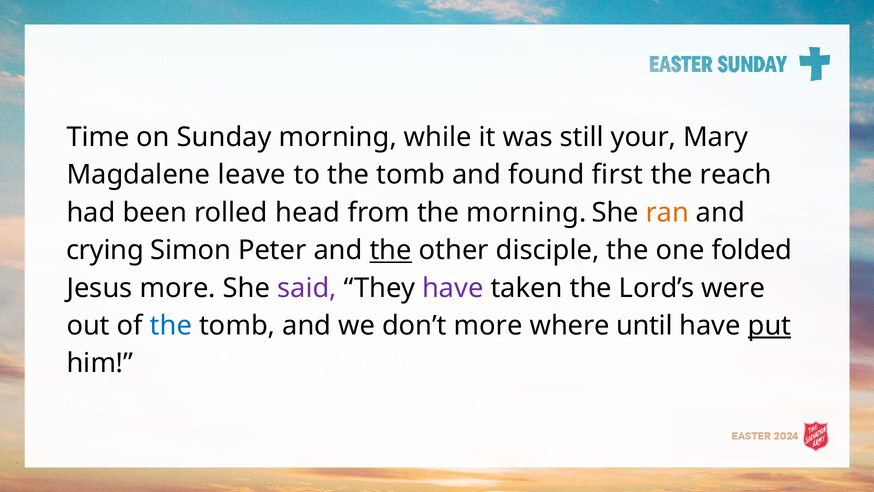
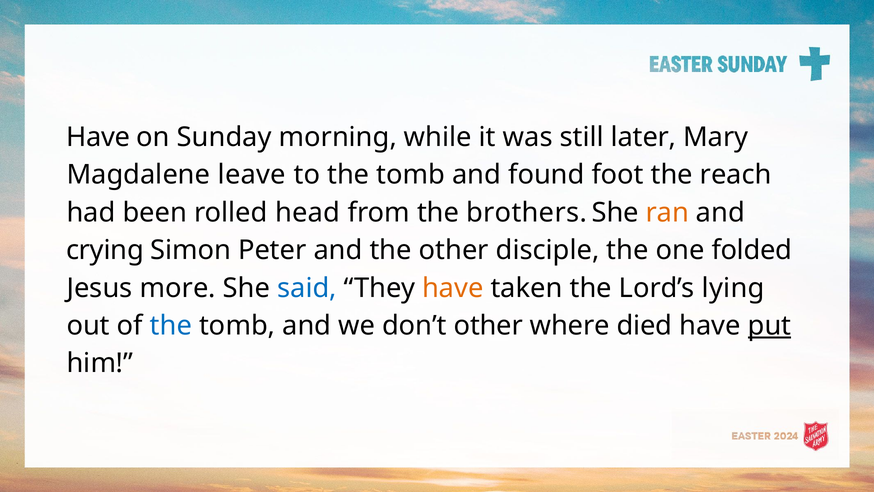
Time at (98, 137): Time -> Have
your: your -> later
first: first -> foot
the morning: morning -> brothers
the at (391, 250) underline: present -> none
said colour: purple -> blue
have at (453, 288) colour: purple -> orange
were: were -> lying
don’t more: more -> other
until: until -> died
